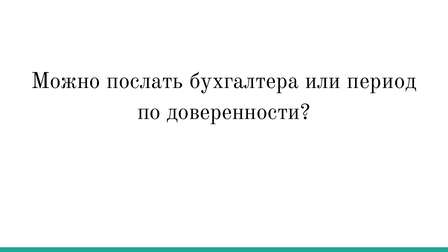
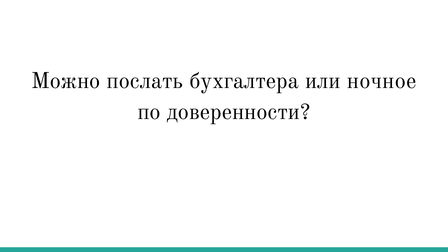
период: период -> ночное
